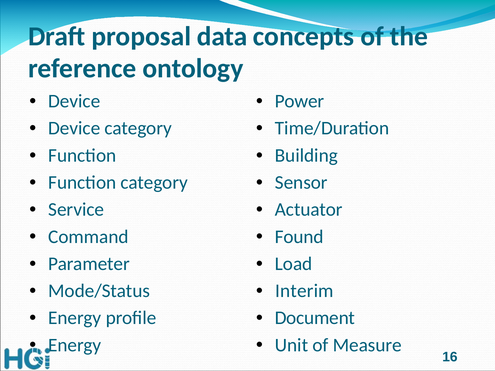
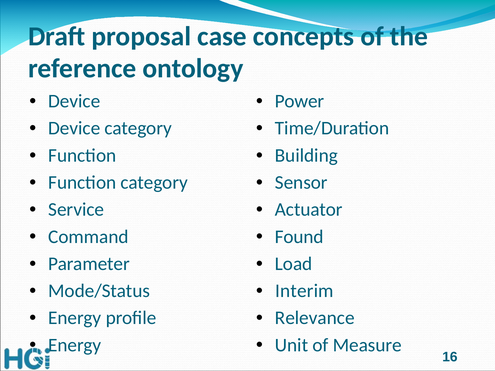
data: data -> case
Document: Document -> Relevance
